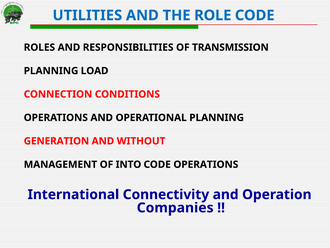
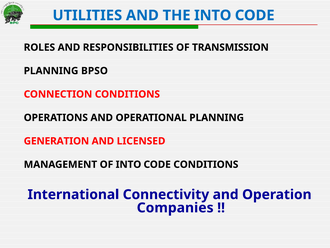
THE ROLE: ROLE -> INTO
LOAD: LOAD -> BPSO
WITHOUT: WITHOUT -> LICENSED
CODE OPERATIONS: OPERATIONS -> CONDITIONS
